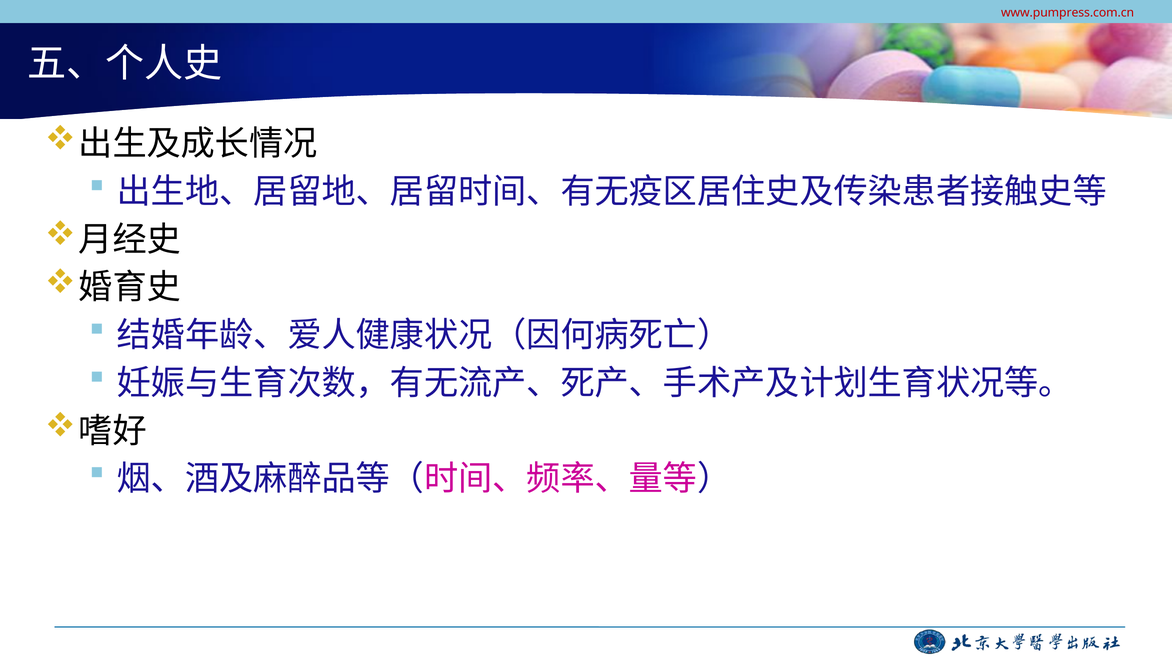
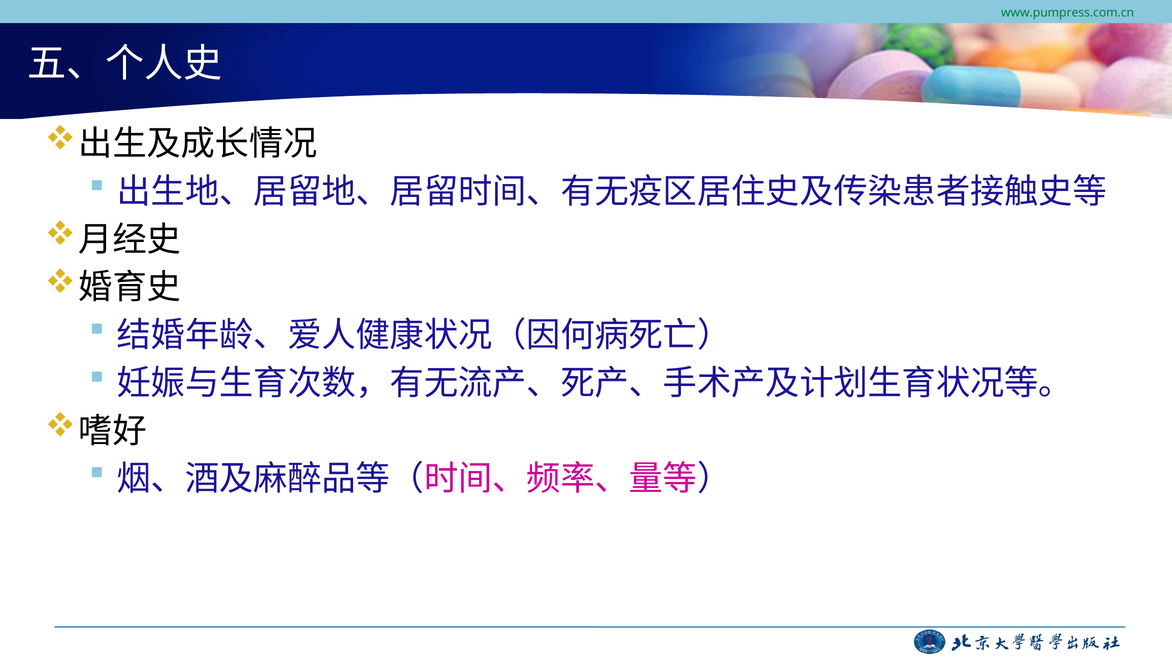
www.pumpress.com.cn colour: red -> green
